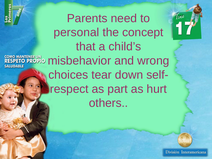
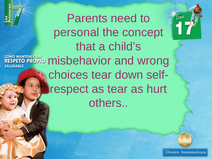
as part: part -> tear
